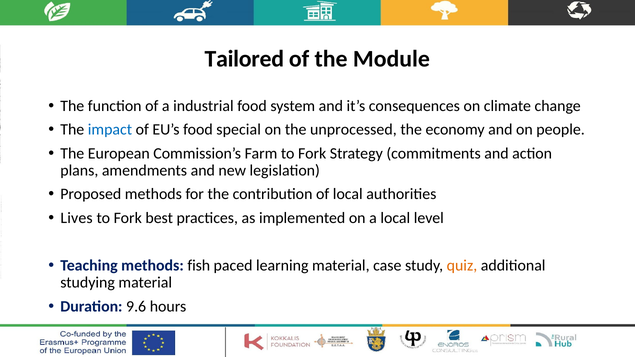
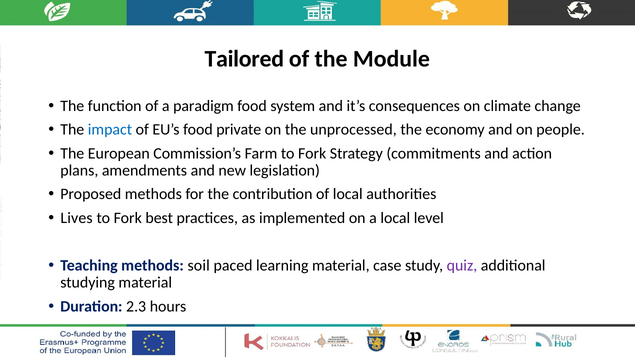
industrial: industrial -> paradigm
special: special -> private
fish: fish -> soil
quiz colour: orange -> purple
9.6: 9.6 -> 2.3
